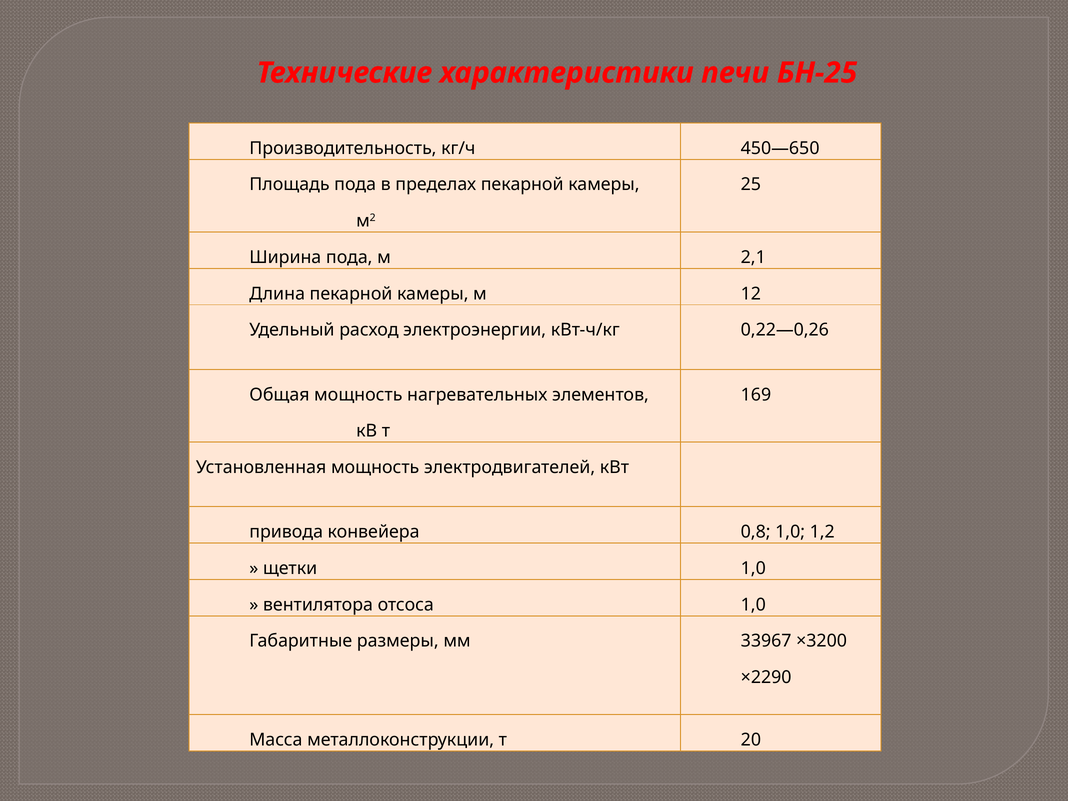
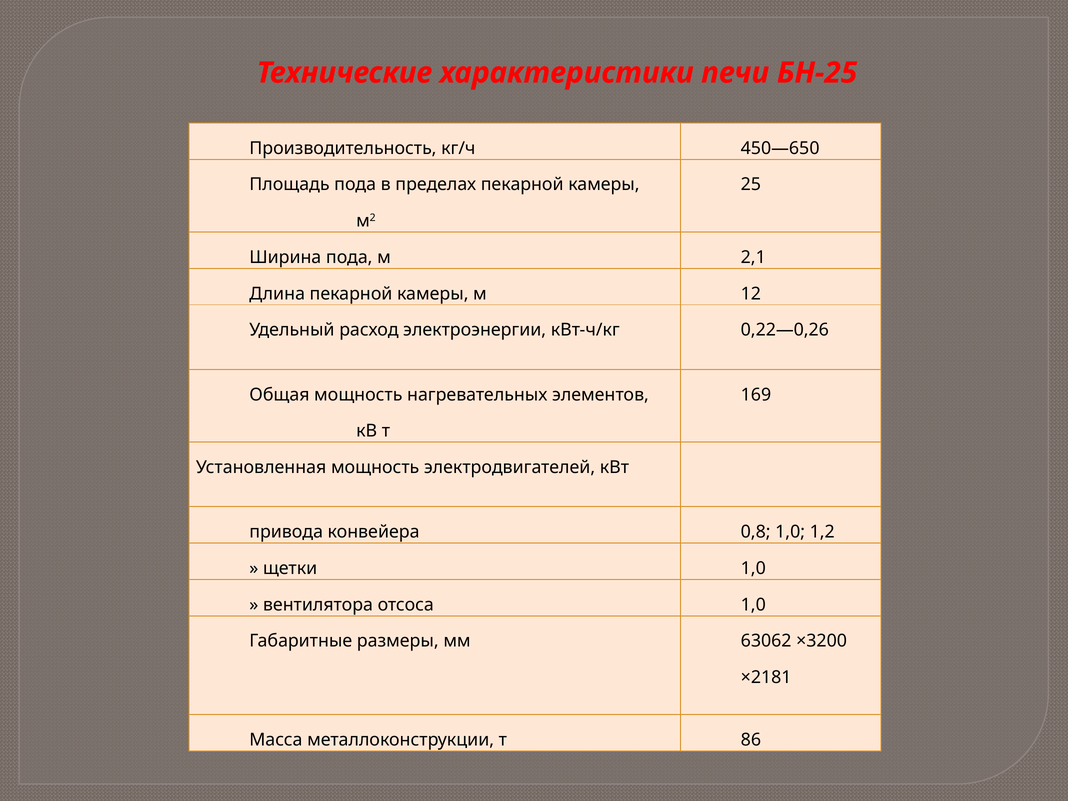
33967: 33967 -> 63062
×2290: ×2290 -> ×2181
20: 20 -> 86
